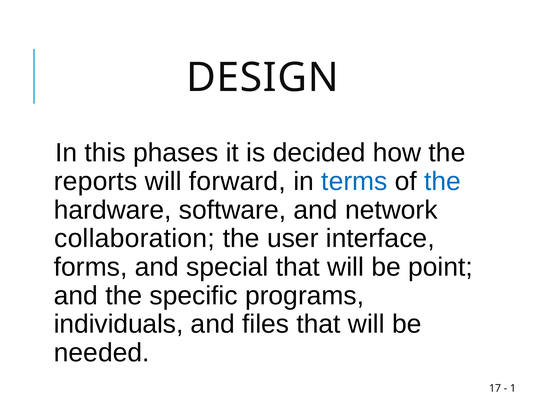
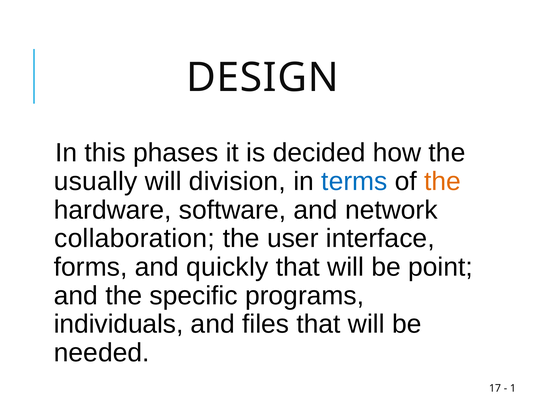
reports: reports -> usually
forward: forward -> division
the at (443, 181) colour: blue -> orange
special: special -> quickly
